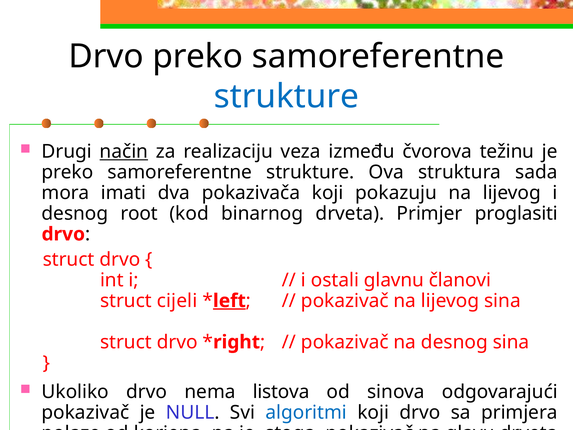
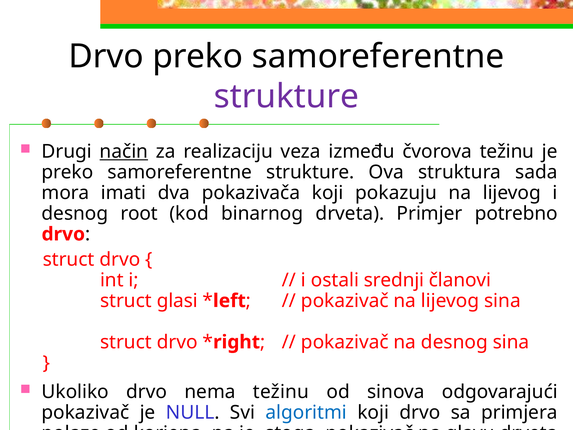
strukture at (286, 96) colour: blue -> purple
proglasiti: proglasiti -> potrebno
glavnu: glavnu -> srednji
cijeli: cijeli -> glasi
left underline: present -> none
nema listova: listova -> težinu
